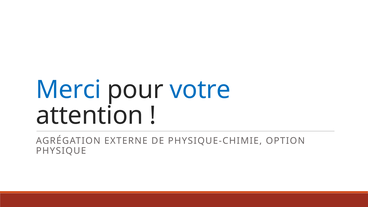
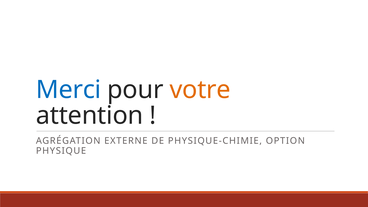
votre colour: blue -> orange
